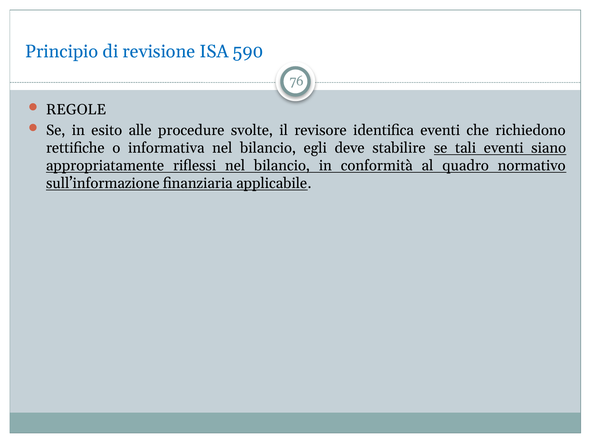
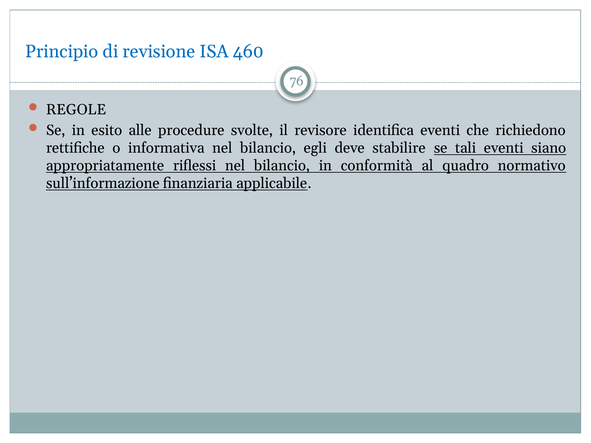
590: 590 -> 460
